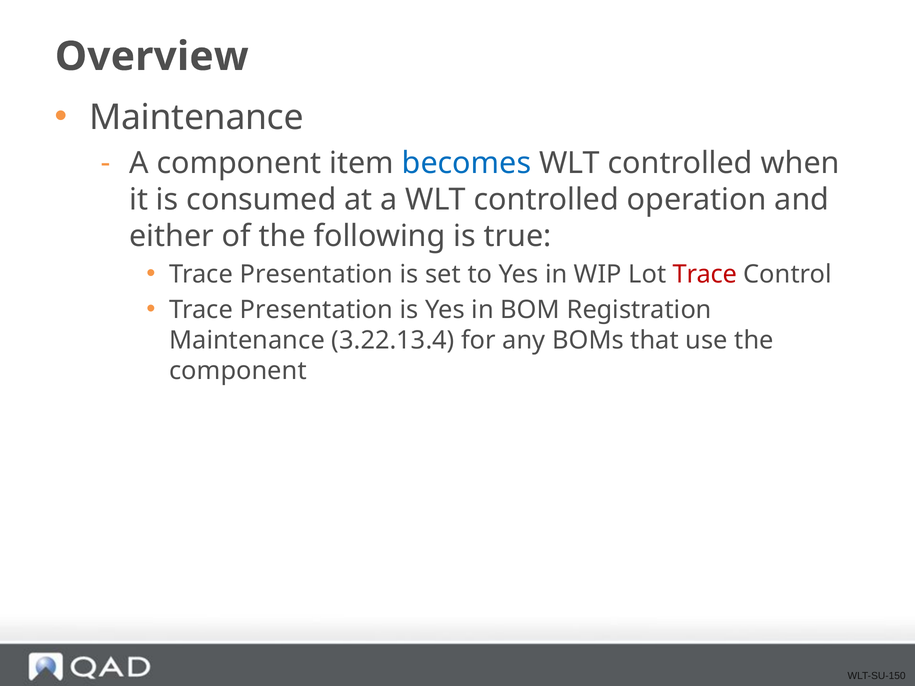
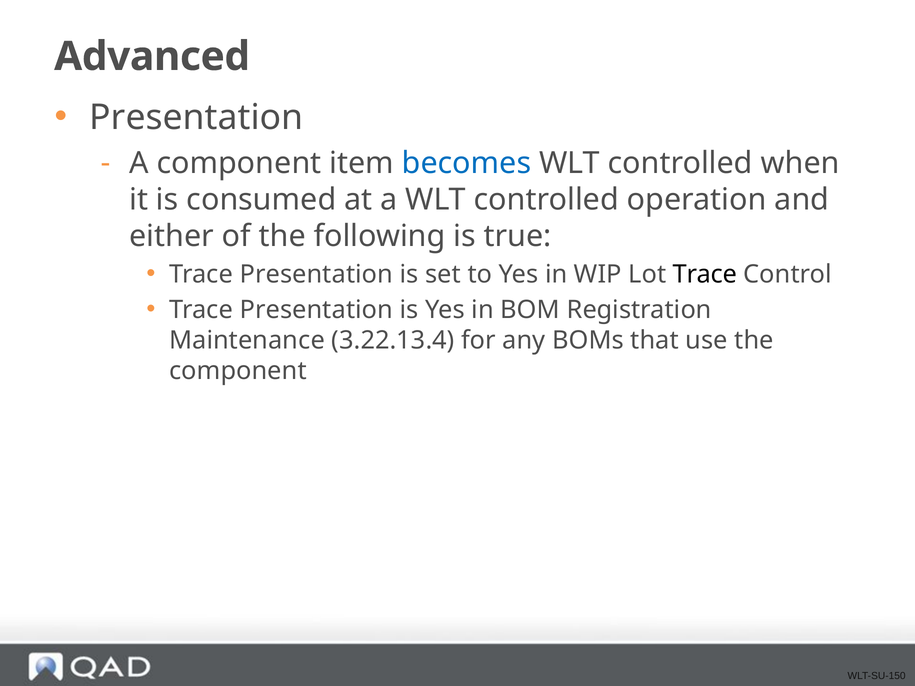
Overview: Overview -> Advanced
Maintenance at (197, 118): Maintenance -> Presentation
Trace at (705, 275) colour: red -> black
